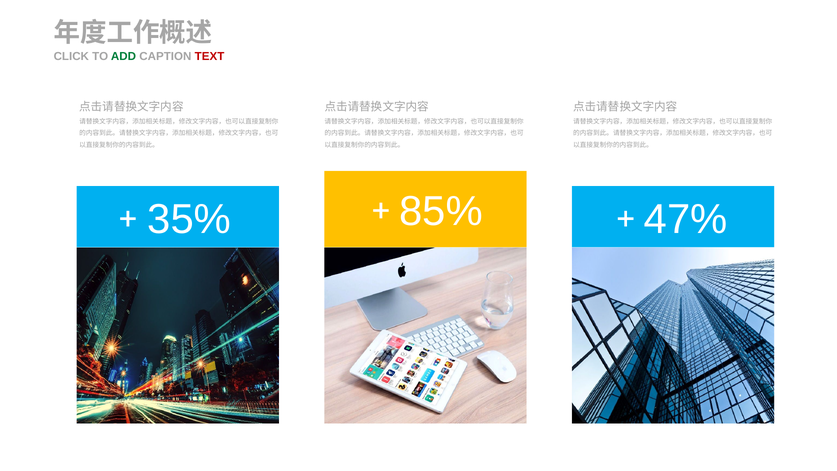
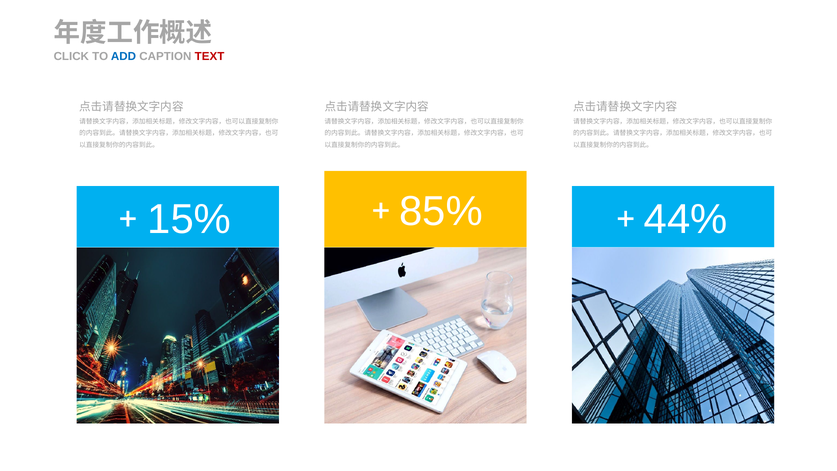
ADD colour: green -> blue
35%: 35% -> 15%
47%: 47% -> 44%
